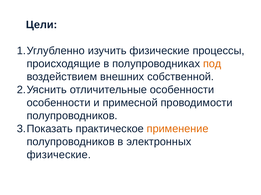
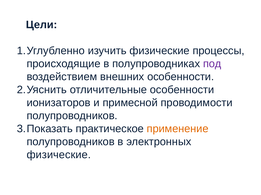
под colour: orange -> purple
внешних собственной: собственной -> особенности
особенности at (59, 103): особенности -> ионизаторов
